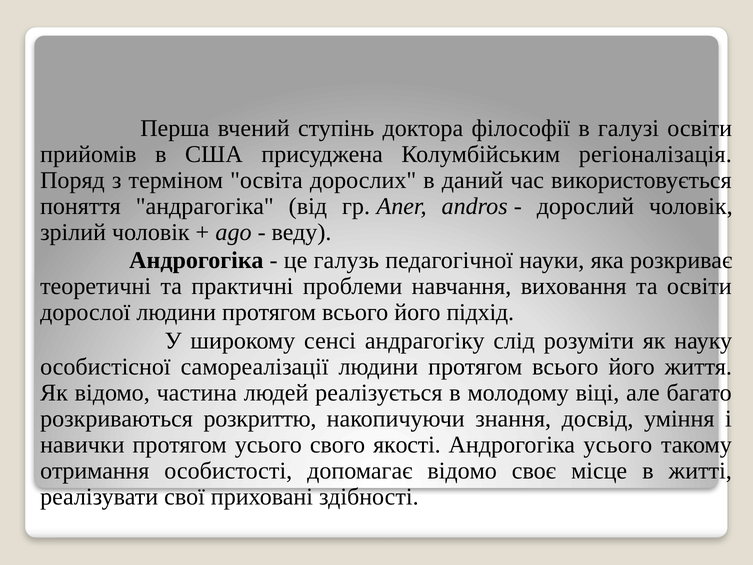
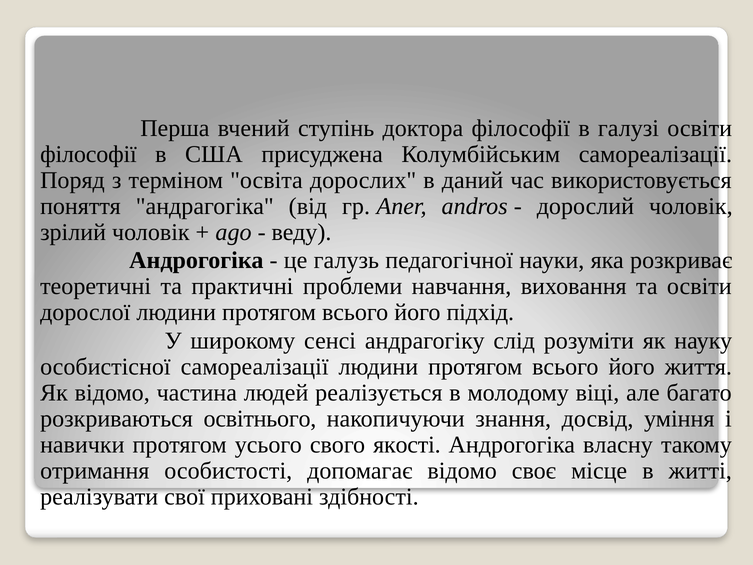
прийомів at (88, 154): прийомів -> філософії
Колумбійським регіоналізація: регіоналізація -> самореалізації
розкриттю: розкриттю -> освітнього
Андрогогіка усього: усього -> власну
